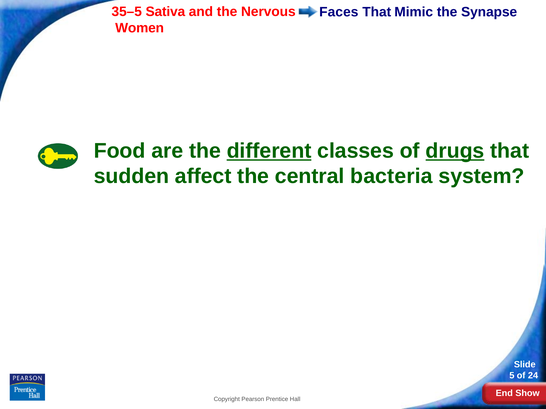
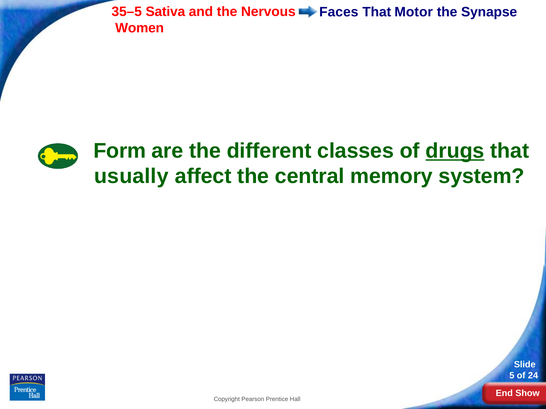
Mimic: Mimic -> Motor
Food: Food -> Form
different underline: present -> none
sudden: sudden -> usually
bacteria: bacteria -> memory
